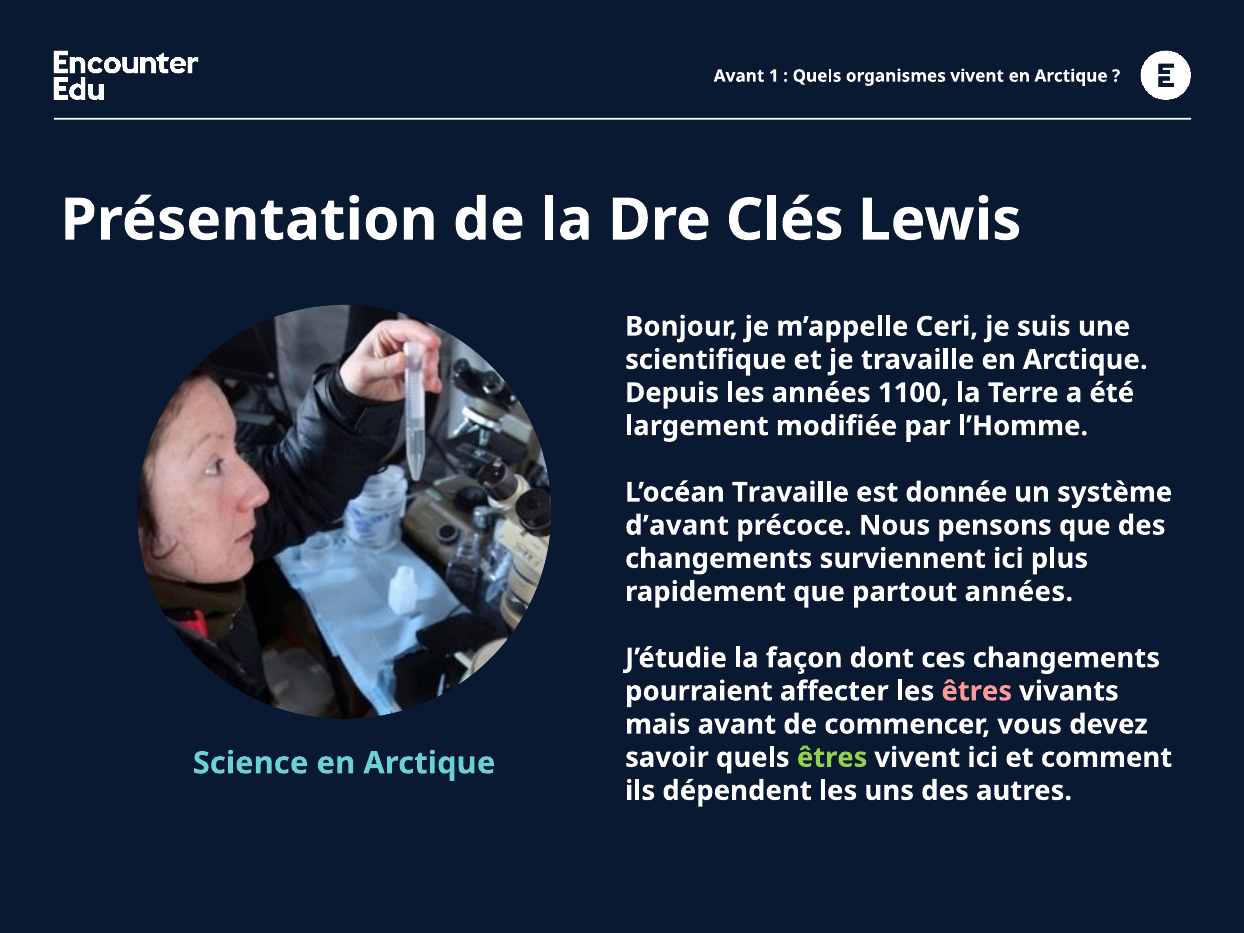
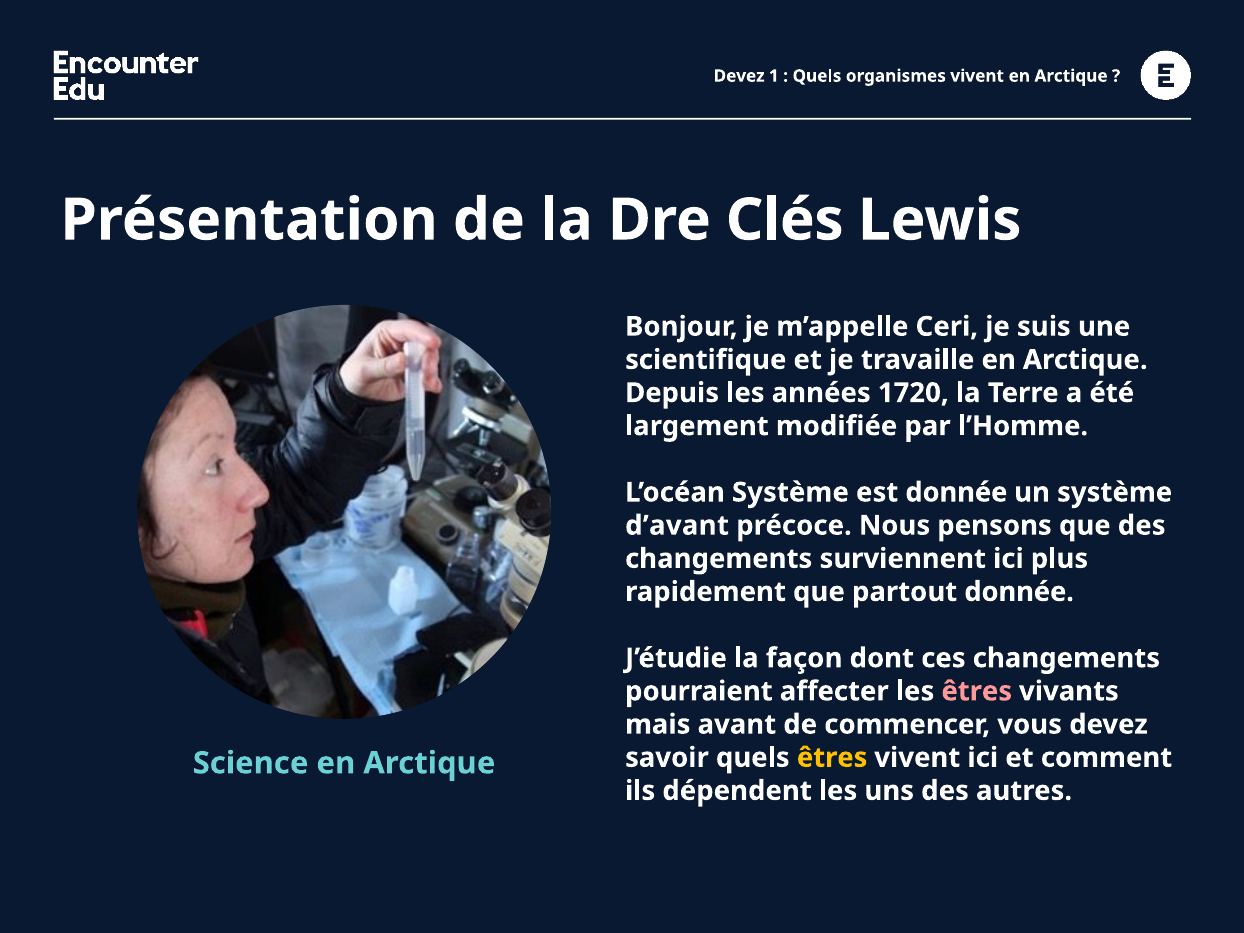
Avant at (739, 76): Avant -> Devez
1100: 1100 -> 1720
L’océan Travaille: Travaille -> Système
partout années: années -> donnée
êtres at (832, 758) colour: light green -> yellow
